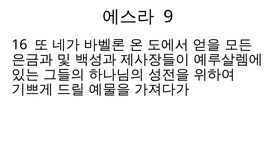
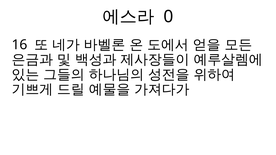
9: 9 -> 0
